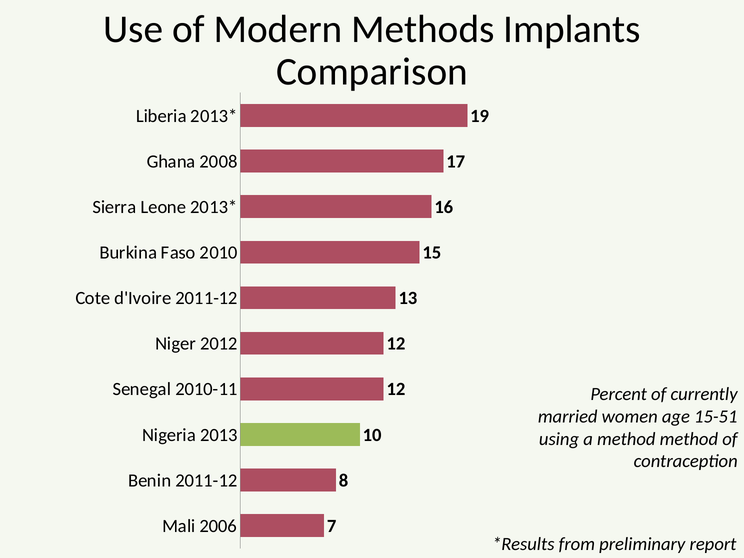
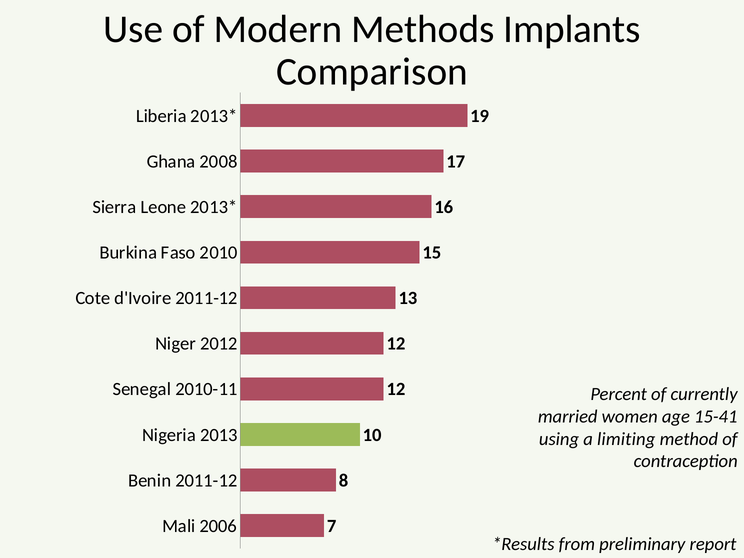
15-51: 15-51 -> 15-41
a method: method -> limiting
